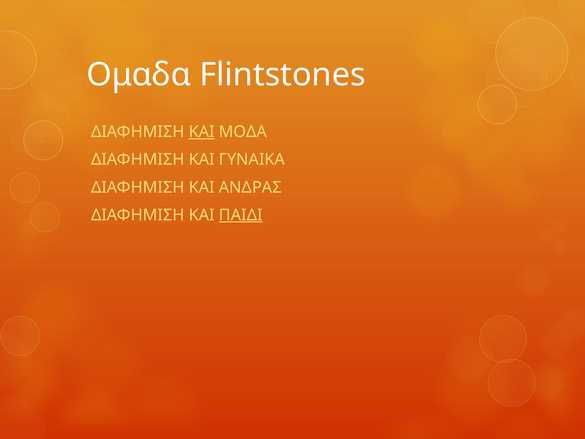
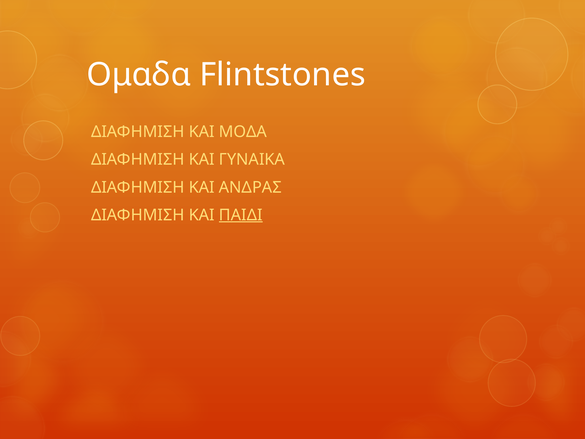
ΚΑΙ at (202, 132) underline: present -> none
